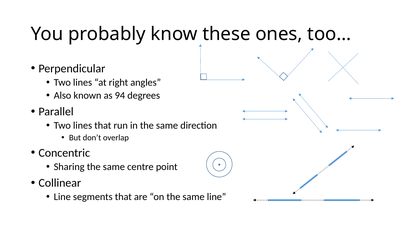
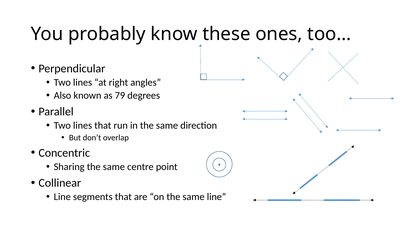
94: 94 -> 79
